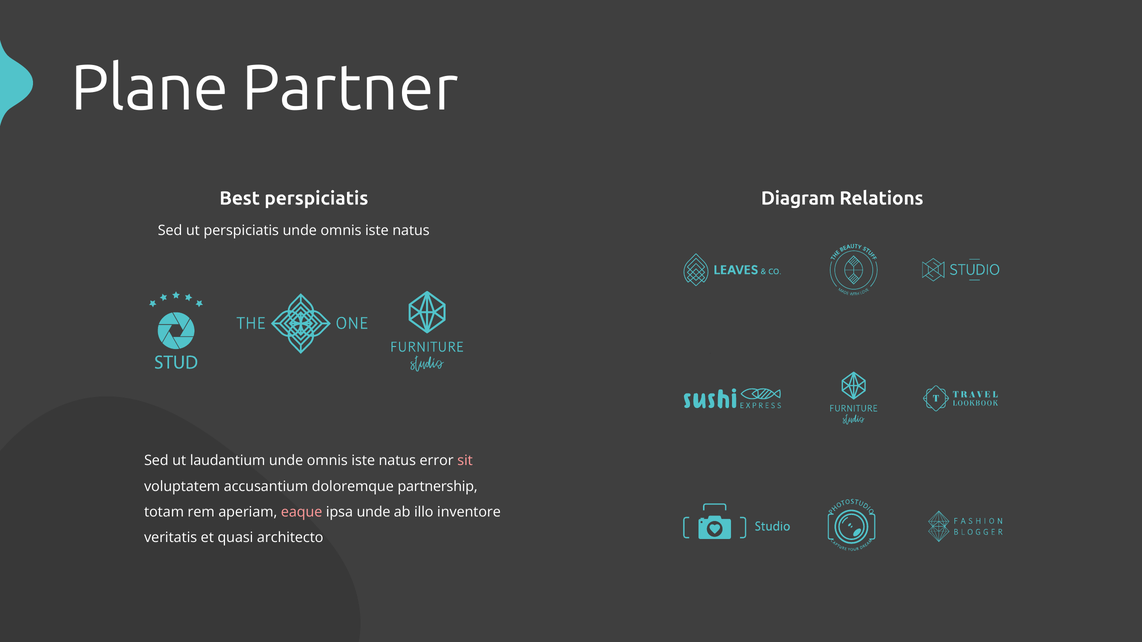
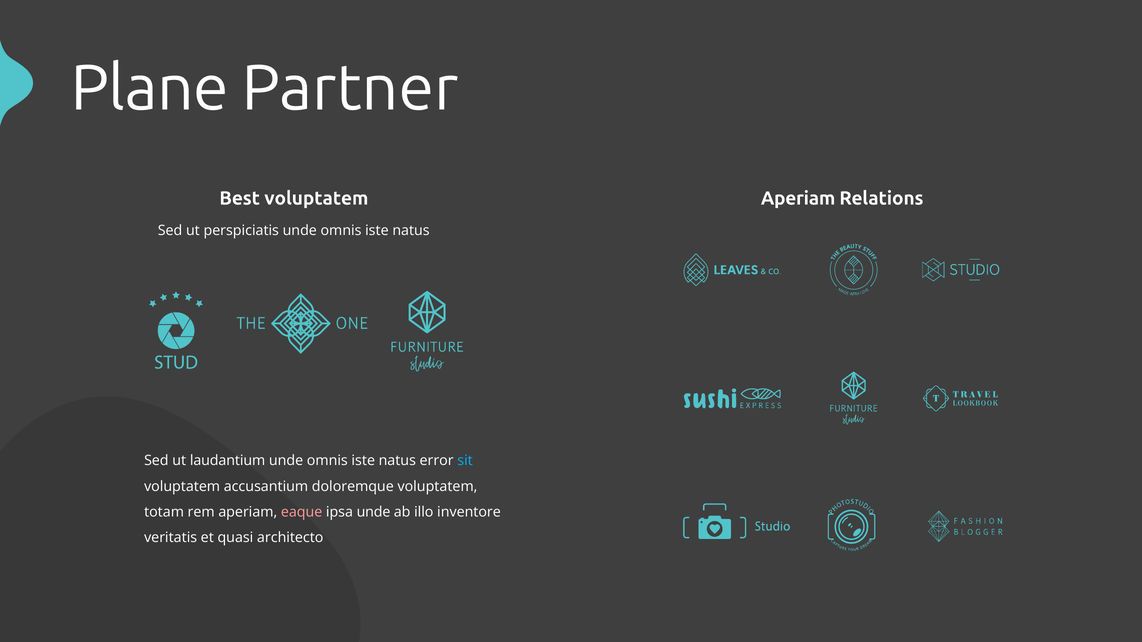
Best perspiciatis: perspiciatis -> voluptatem
Diagram at (798, 198): Diagram -> Aperiam
sit colour: pink -> light blue
doloremque partnership: partnership -> voluptatem
